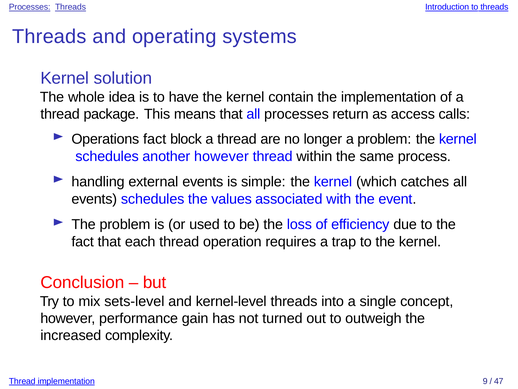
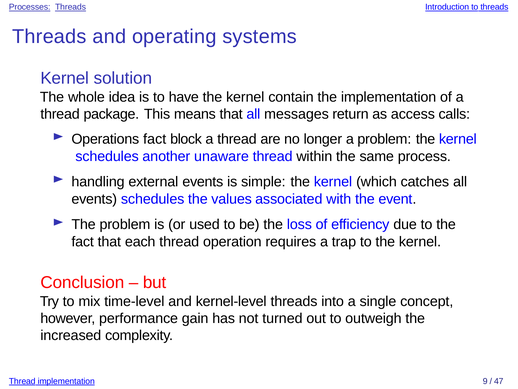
all processes: processes -> messages
another however: however -> unaware
sets-level: sets-level -> time-level
